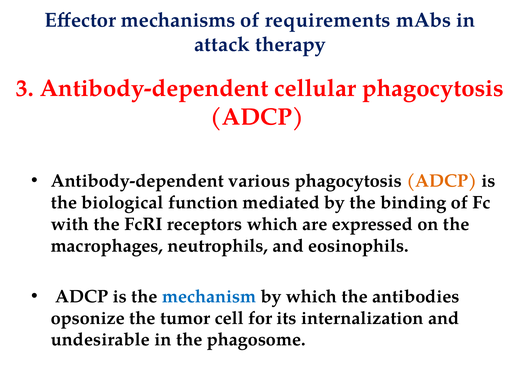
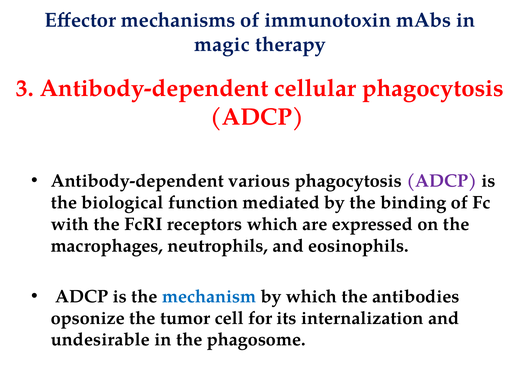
requirements: requirements -> immunotoxin
attack: attack -> magic
ADCP at (442, 181) colour: orange -> purple
